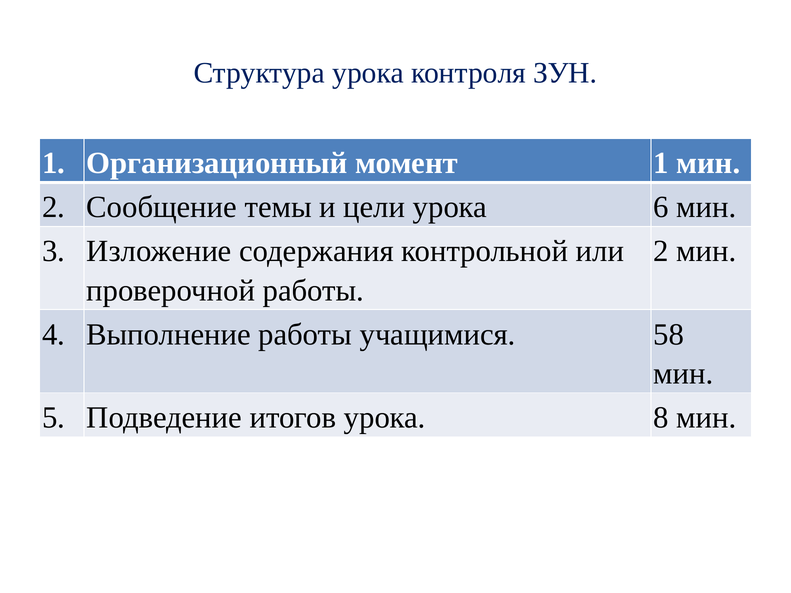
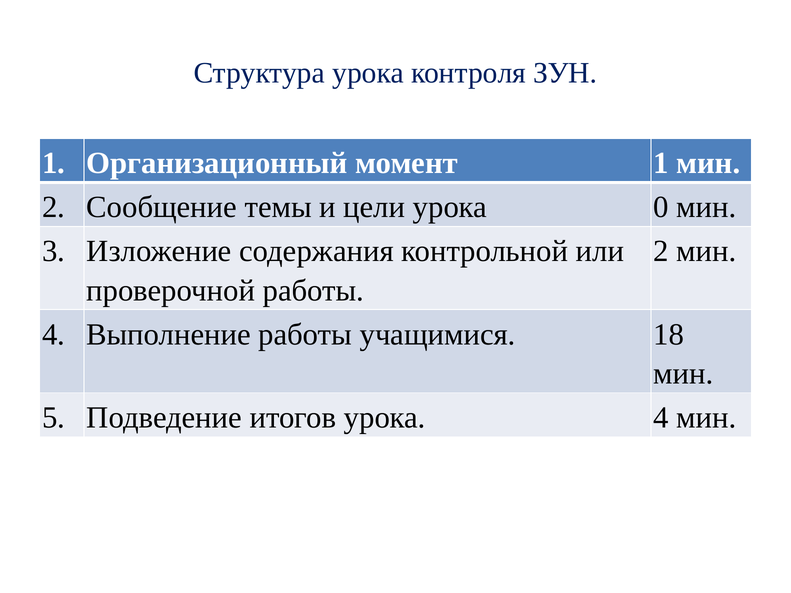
6: 6 -> 0
58: 58 -> 18
урока 8: 8 -> 4
